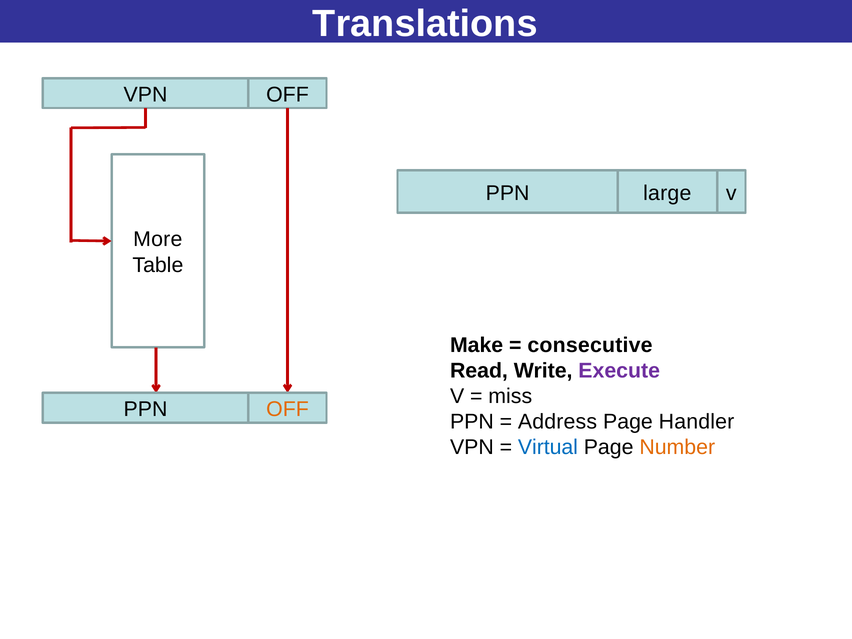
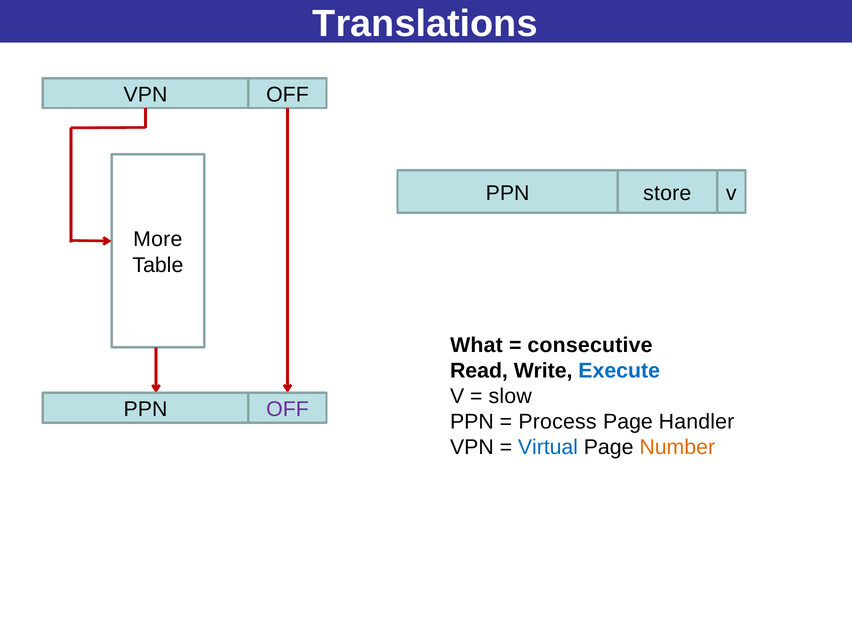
large: large -> store
Make: Make -> What
Execute colour: purple -> blue
miss: miss -> slow
OFF at (287, 409) colour: orange -> purple
Address: Address -> Process
